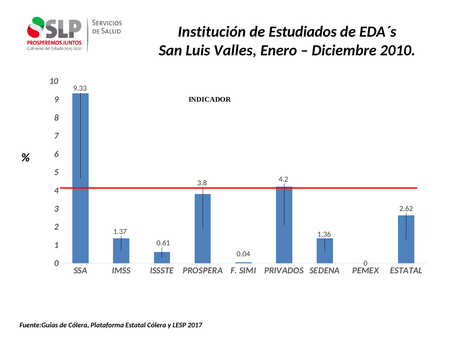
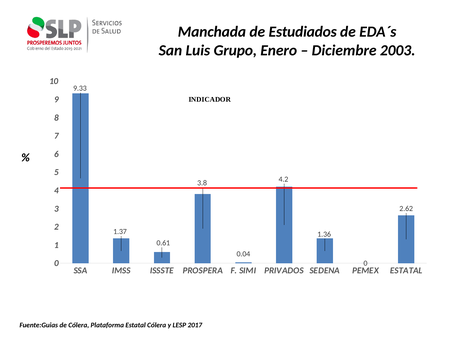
Institución: Institución -> Manchada
Valles: Valles -> Grupo
2010: 2010 -> 2003
